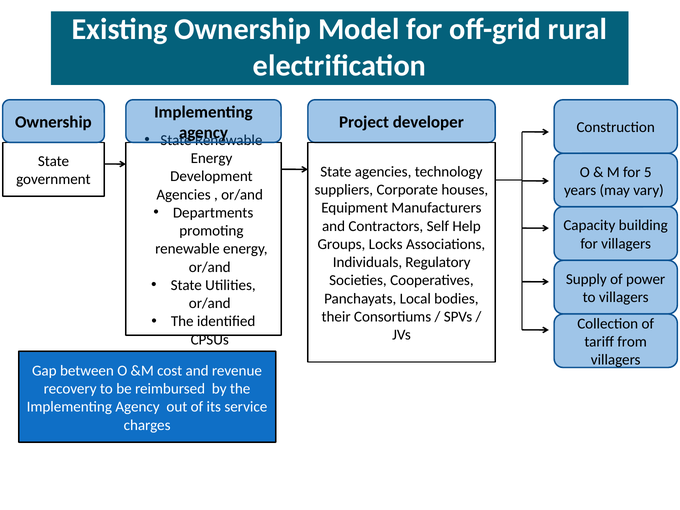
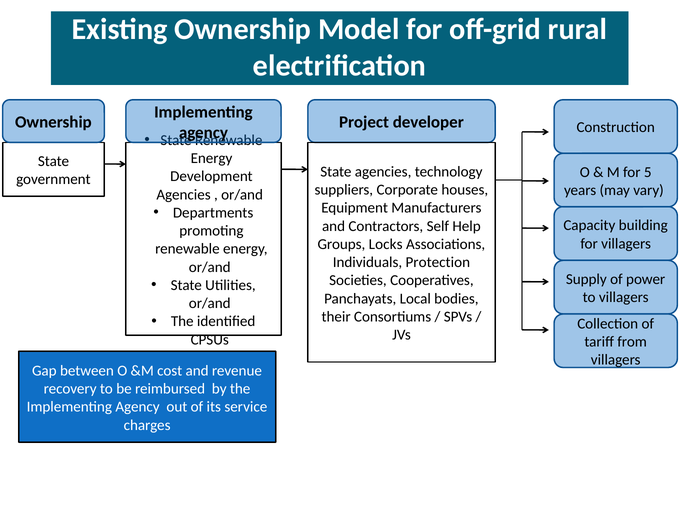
Regulatory: Regulatory -> Protection
